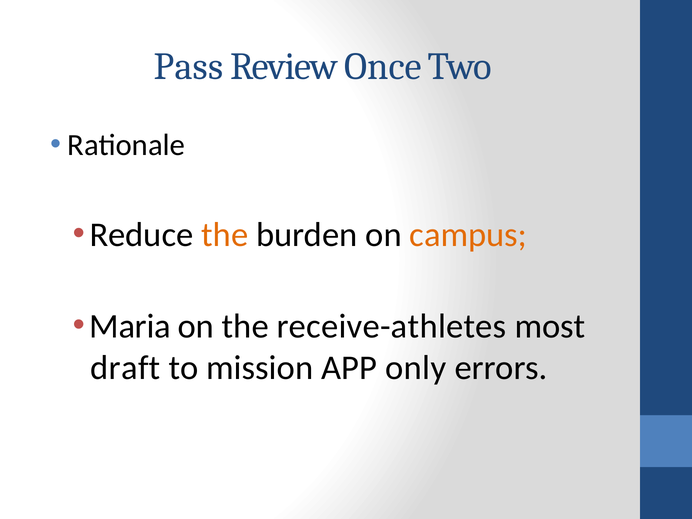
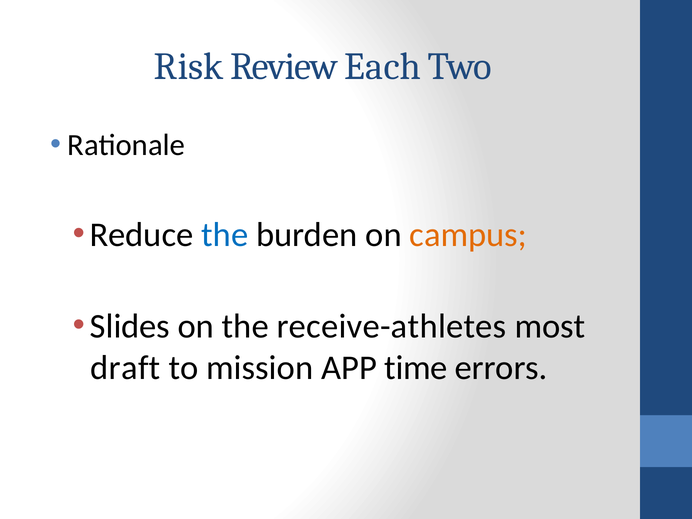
Pass: Pass -> Risk
Once: Once -> Each
the at (225, 235) colour: orange -> blue
Maria: Maria -> Slides
only: only -> time
